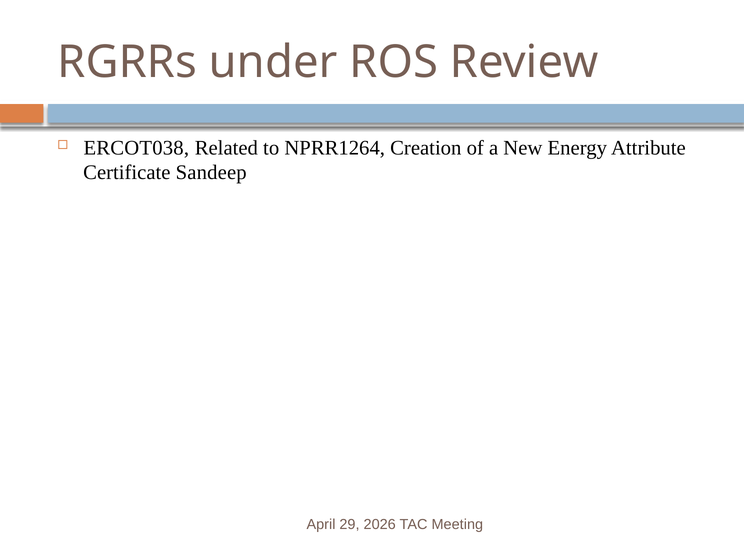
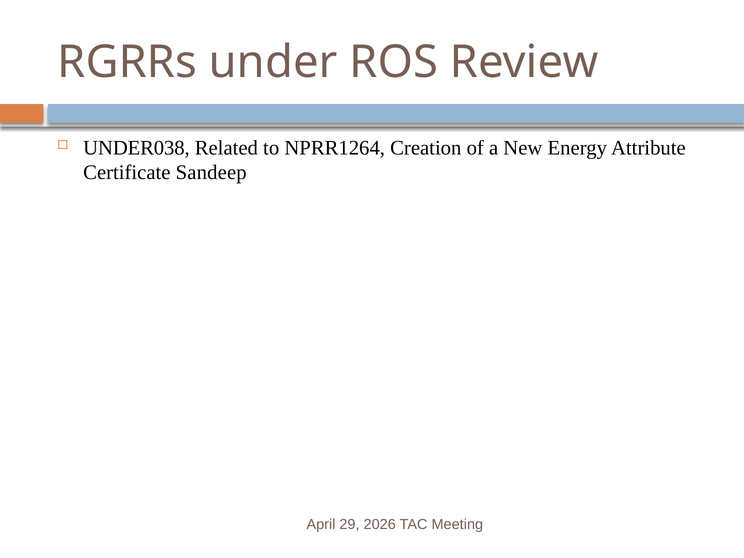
ERCOT038: ERCOT038 -> UNDER038
